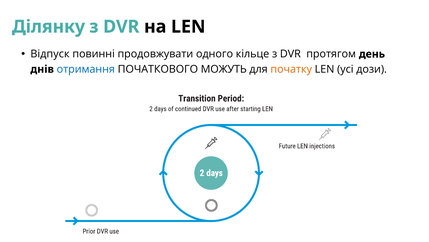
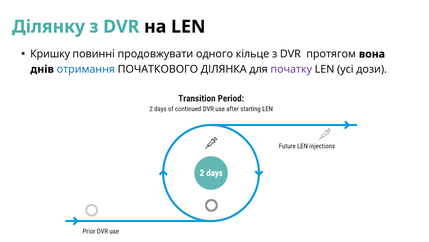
Відпуск: Відпуск -> Кришку
день: день -> вона
МОЖУТЬ: МОЖУТЬ -> ДІЛЯНКА
початку colour: orange -> purple
